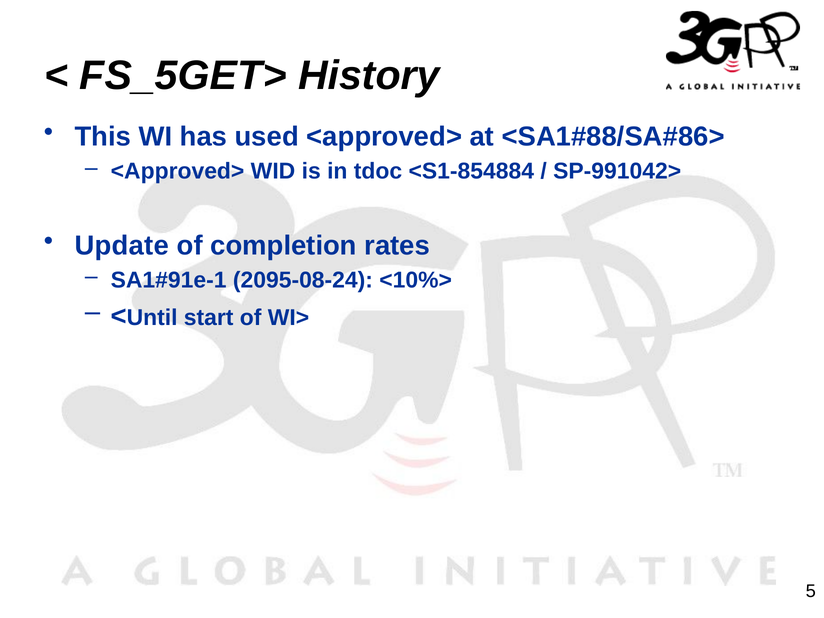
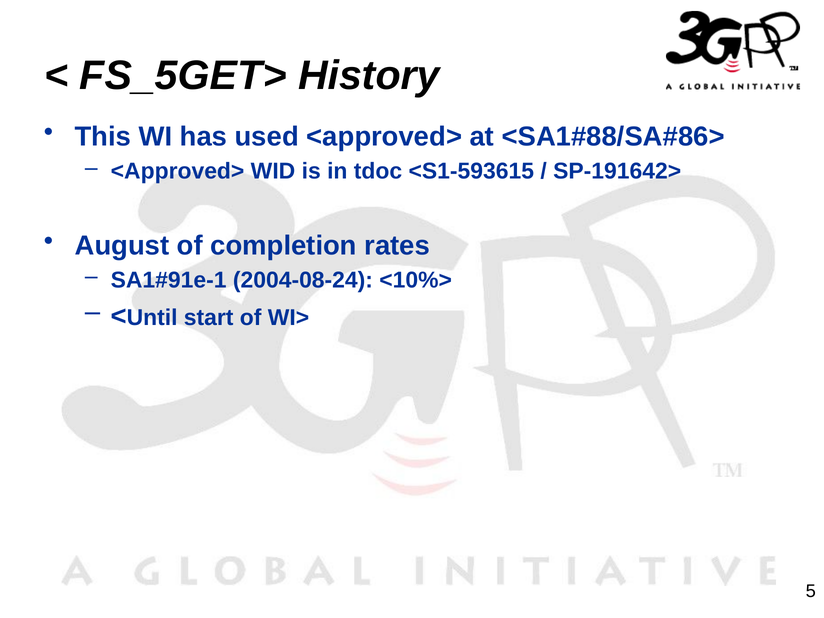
<S1-854884: <S1-854884 -> <S1-593615
SP-991042>: SP-991042> -> SP-191642>
Update: Update -> August
2095‑08‑24: 2095‑08‑24 -> 2004‑08‑24
